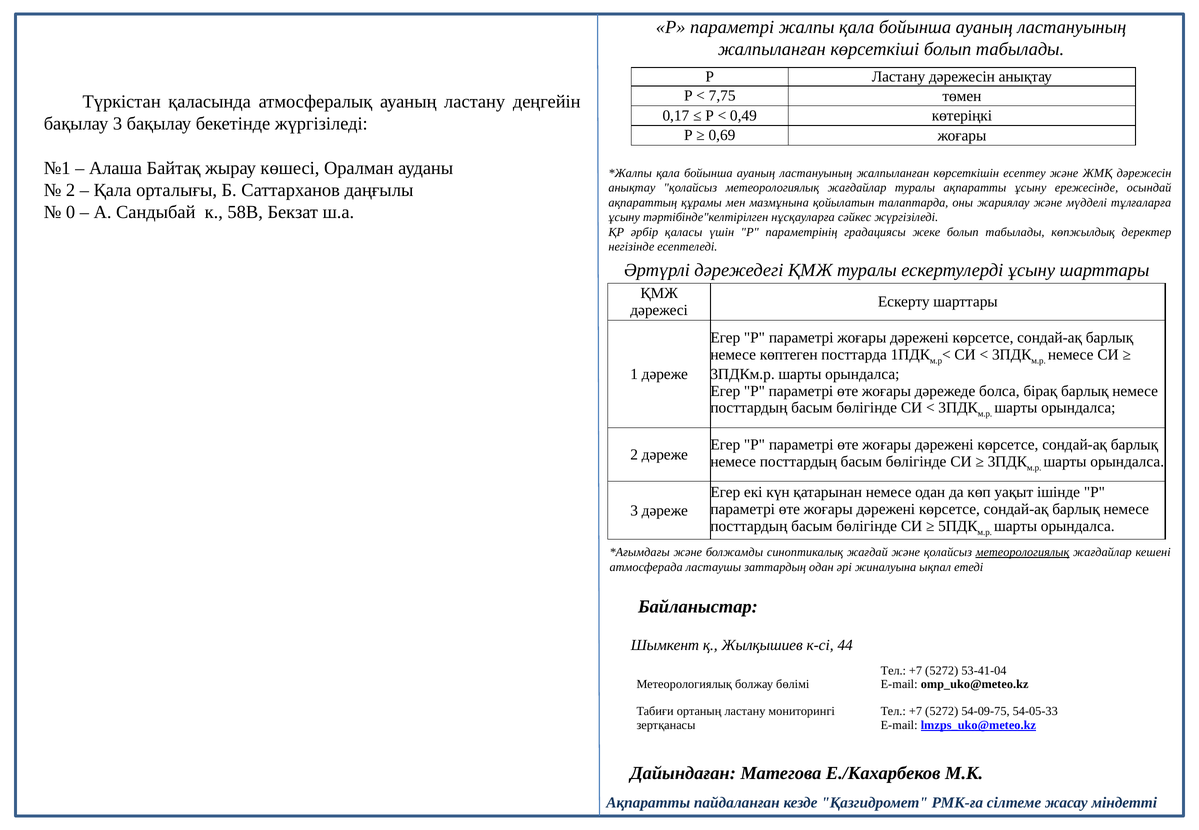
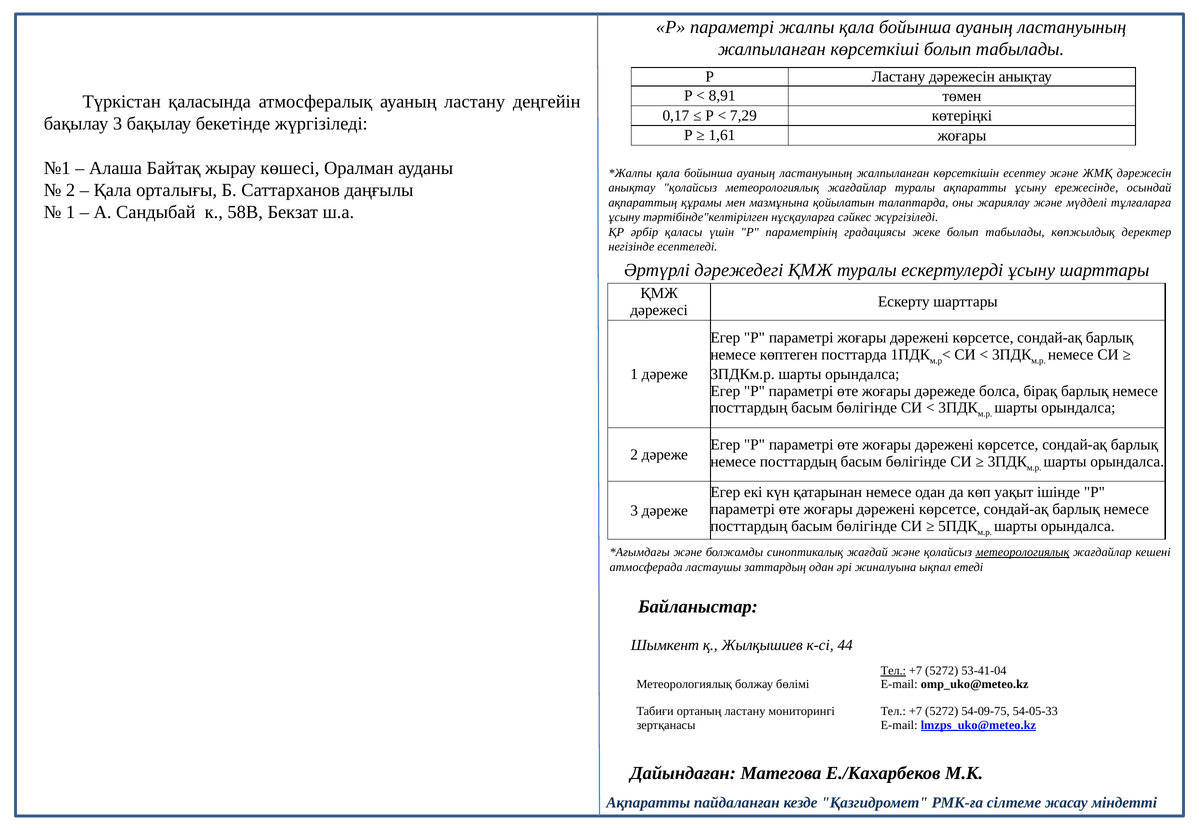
7,75: 7,75 -> 8,91
0,49: 0,49 -> 7,29
0,69: 0,69 -> 1,61
0 at (71, 212): 0 -> 1
Тел at (893, 671) underline: none -> present
